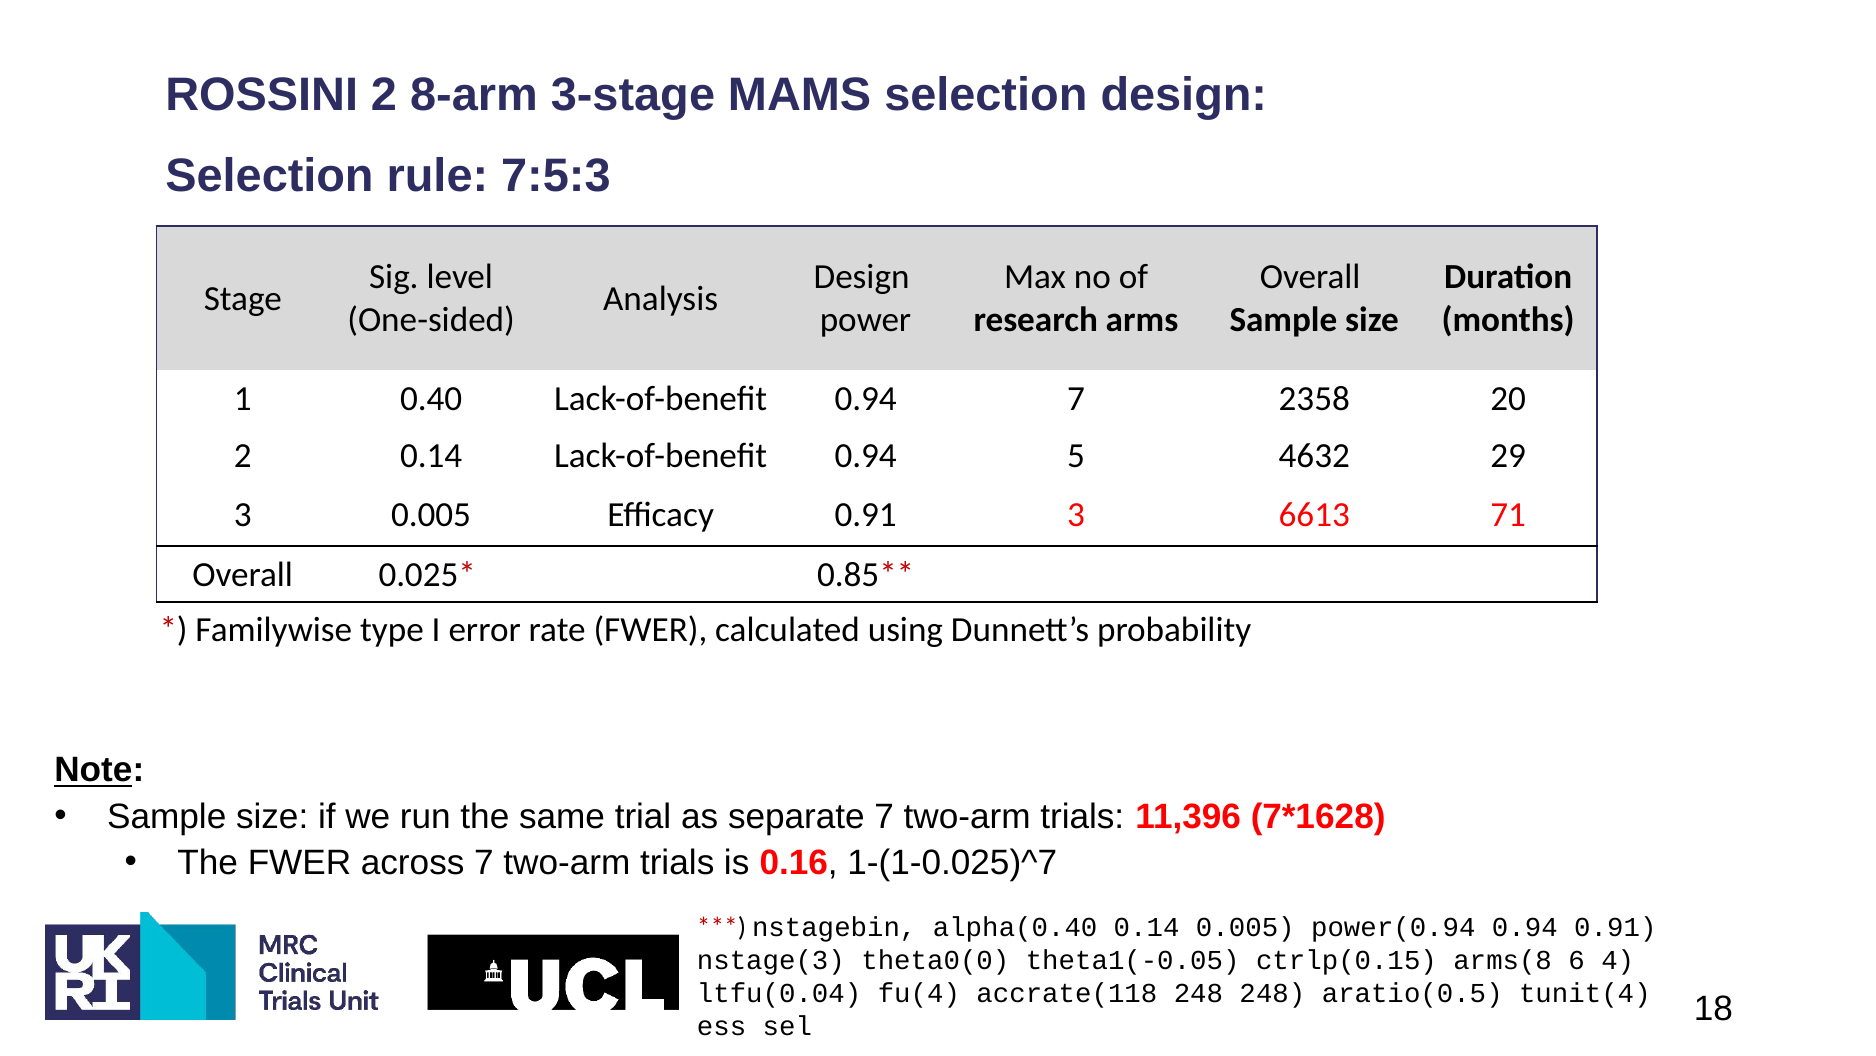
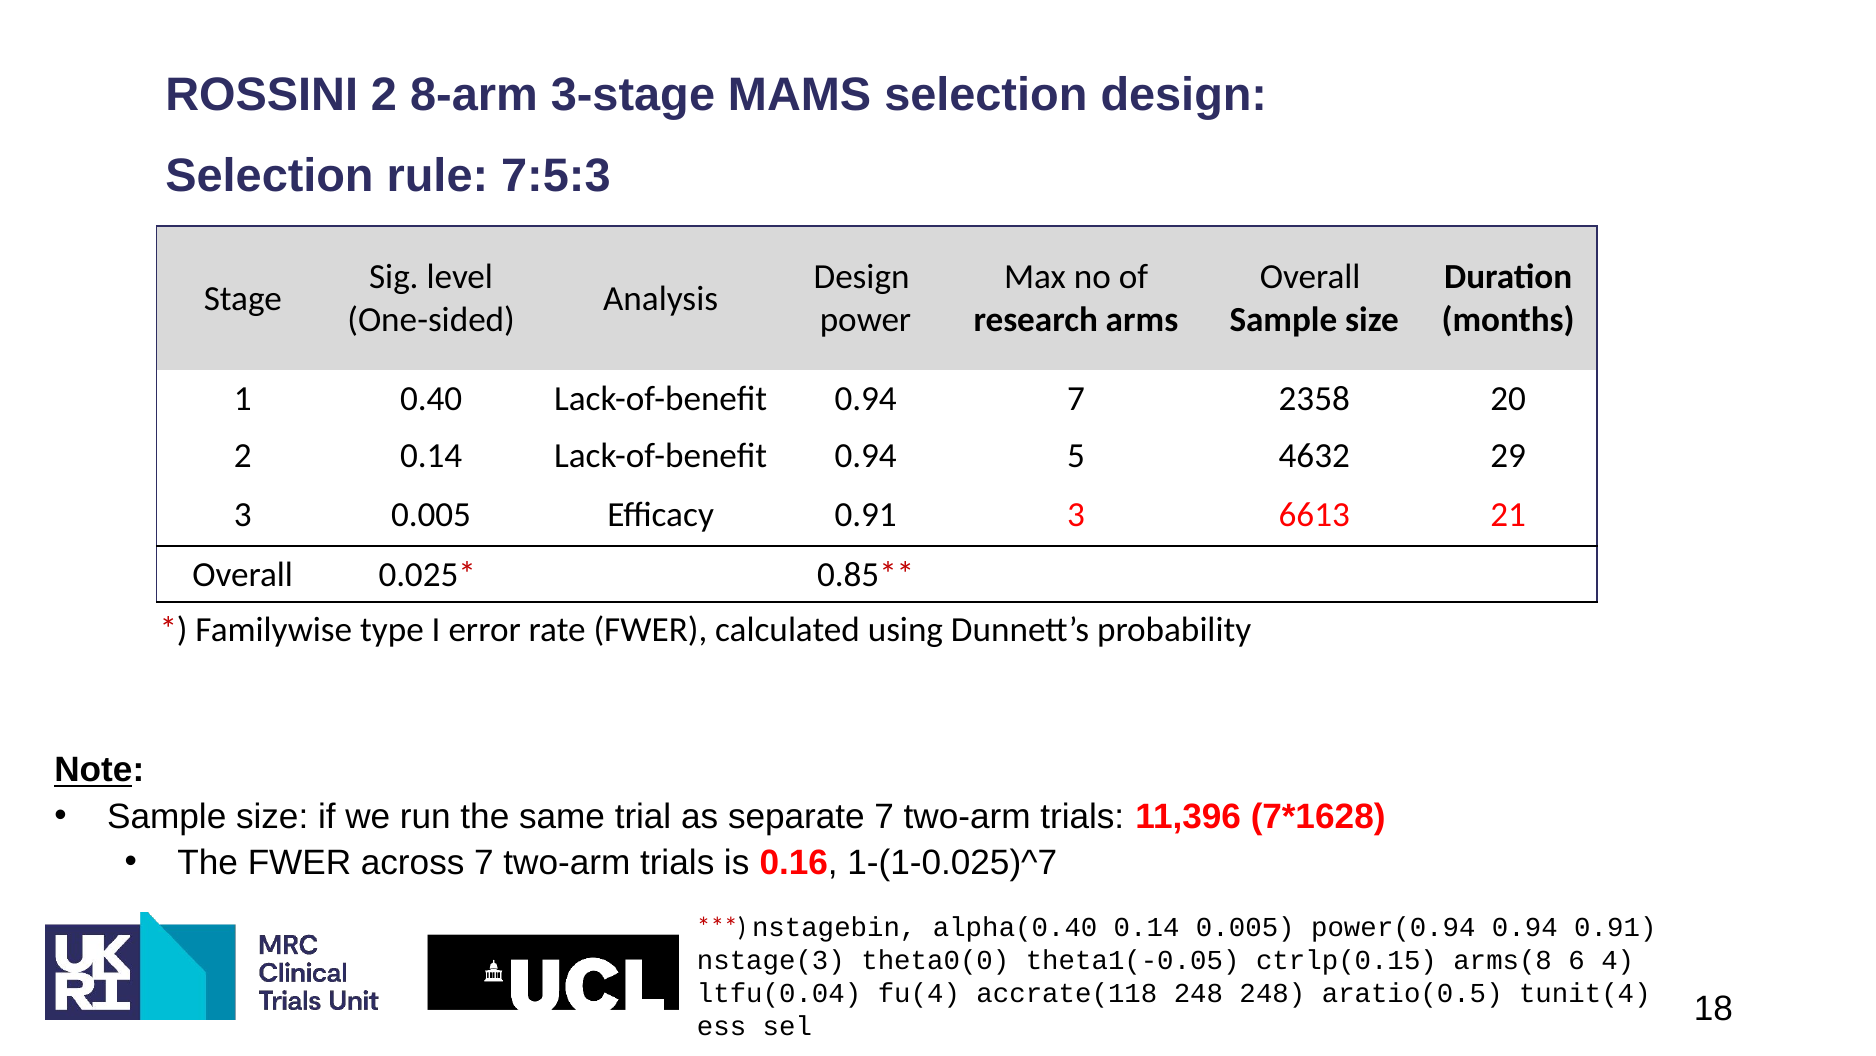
71: 71 -> 21
